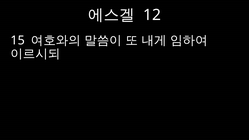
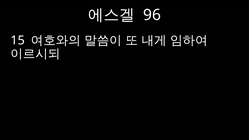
12: 12 -> 96
